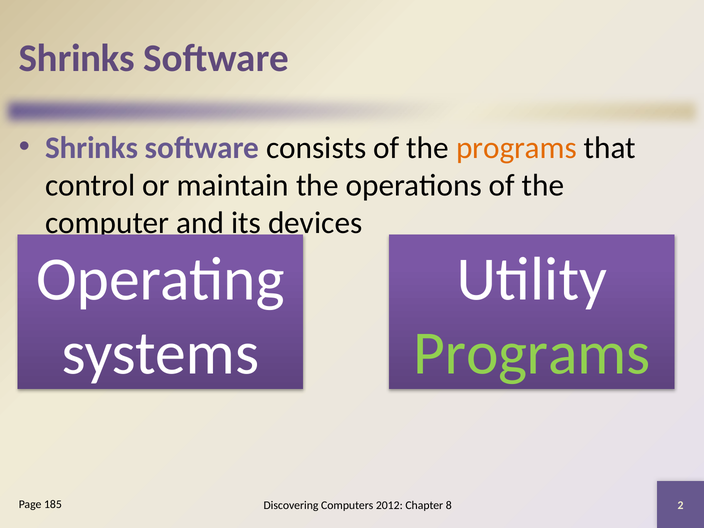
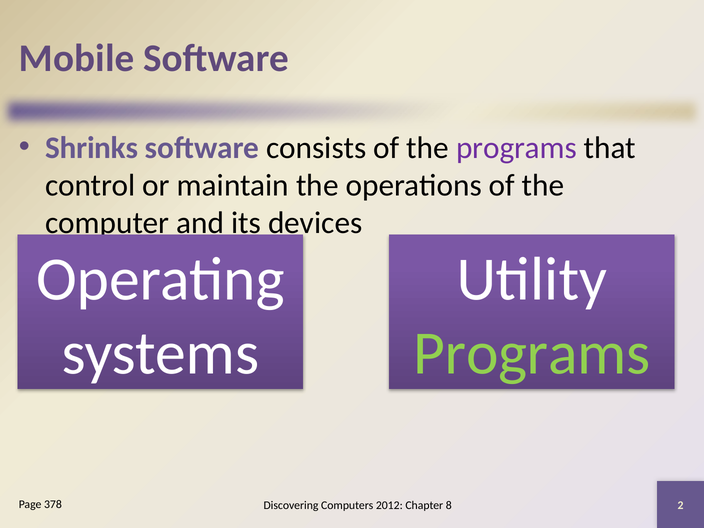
Shrinks at (77, 58): Shrinks -> Mobile
programs at (516, 148) colour: orange -> purple
185: 185 -> 378
